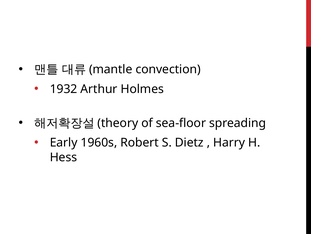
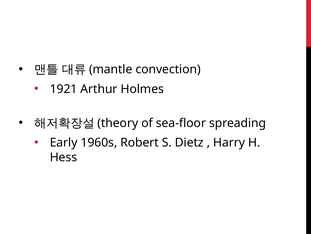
1932: 1932 -> 1921
